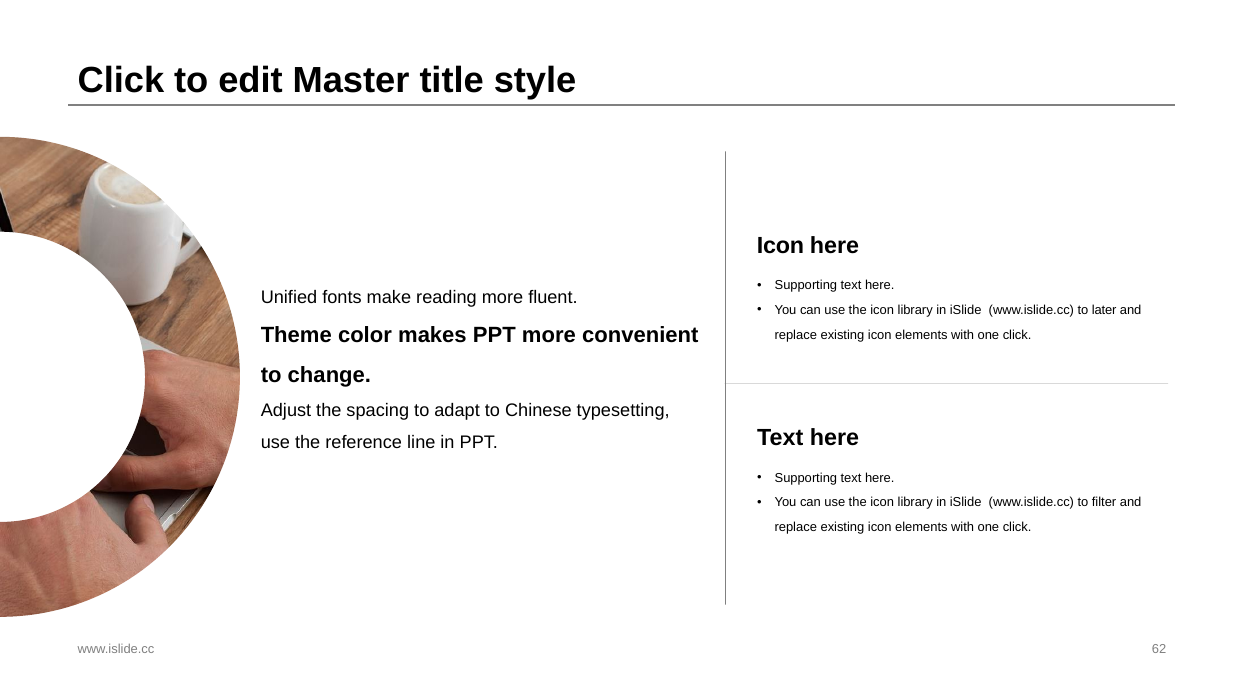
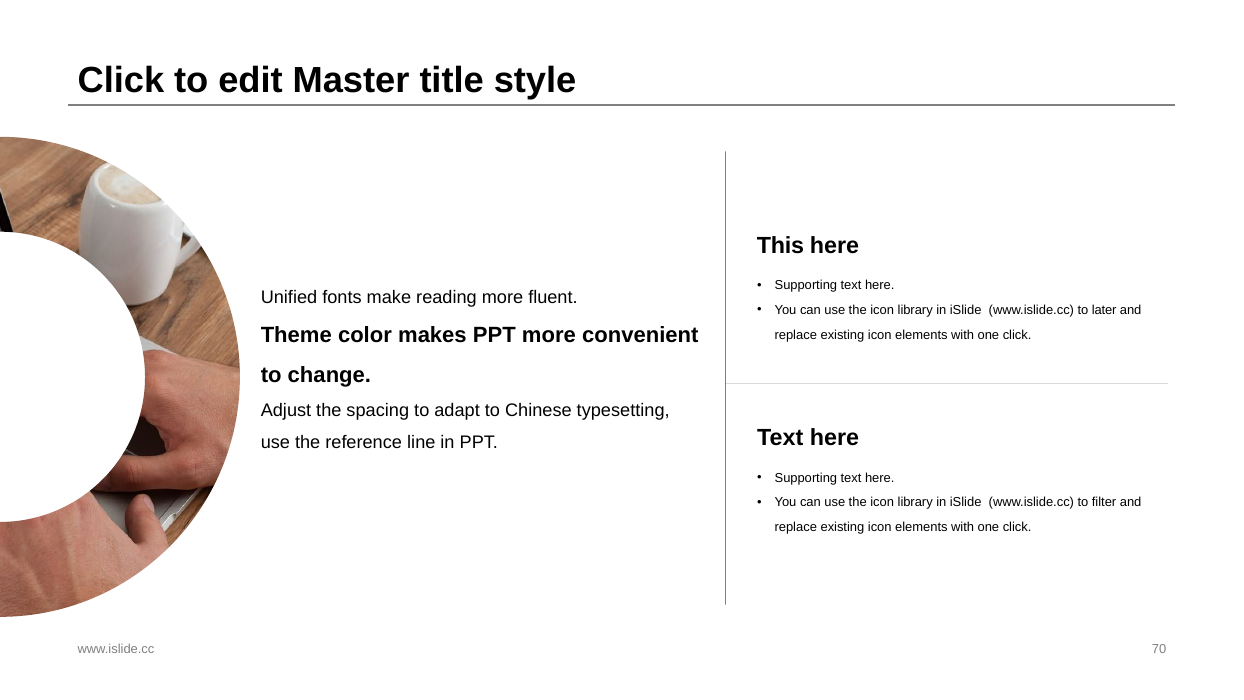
Icon at (780, 246): Icon -> This
62: 62 -> 70
